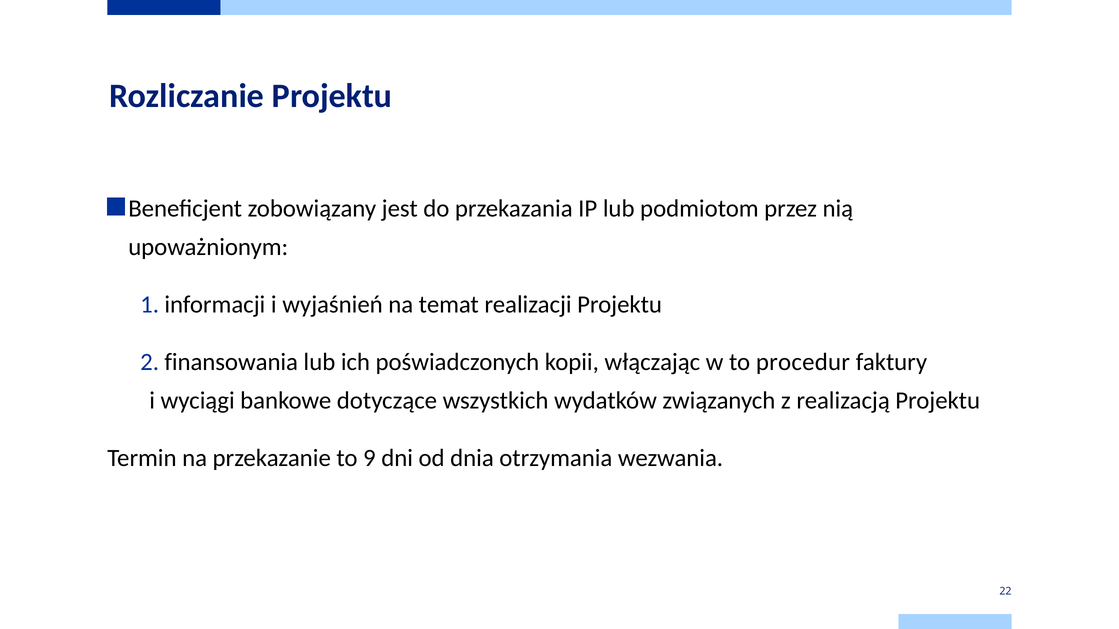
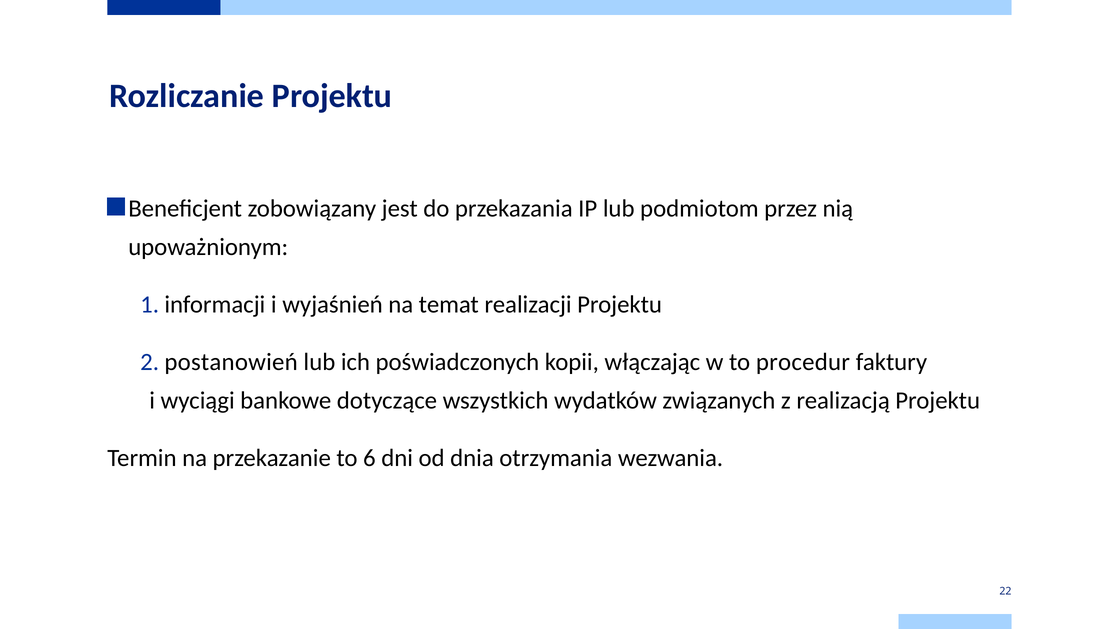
finansowania: finansowania -> postanowień
9: 9 -> 6
